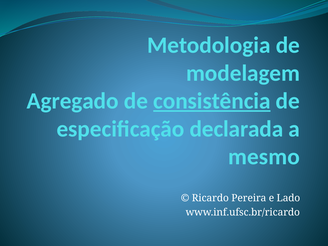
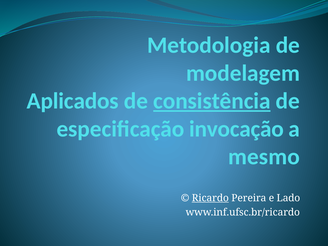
Agregado: Agregado -> Aplicados
declarada: declarada -> invocação
Ricardo underline: none -> present
